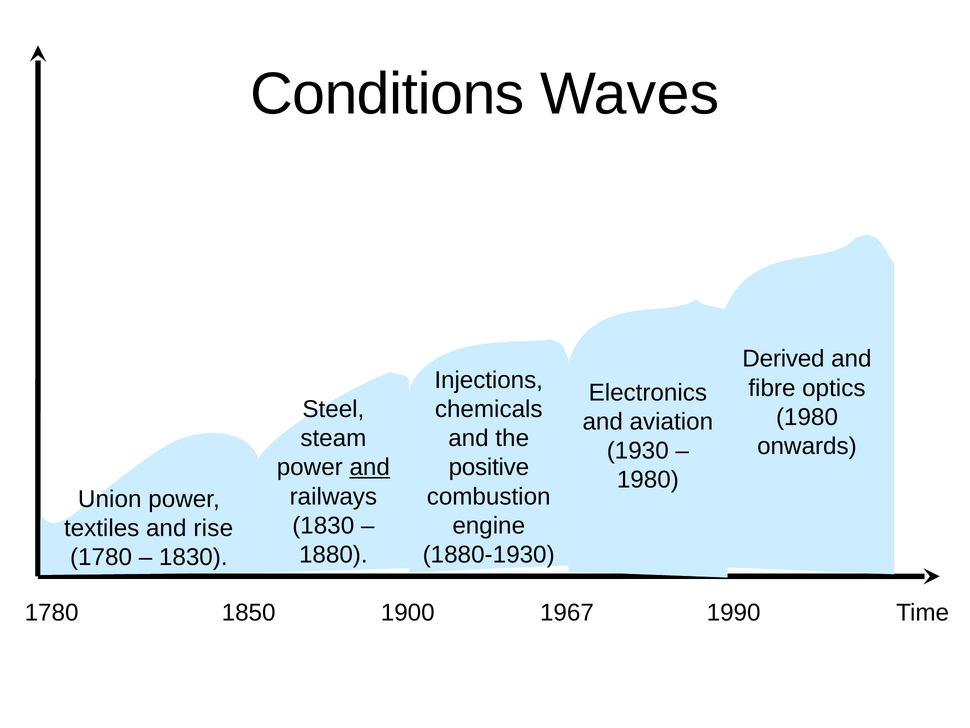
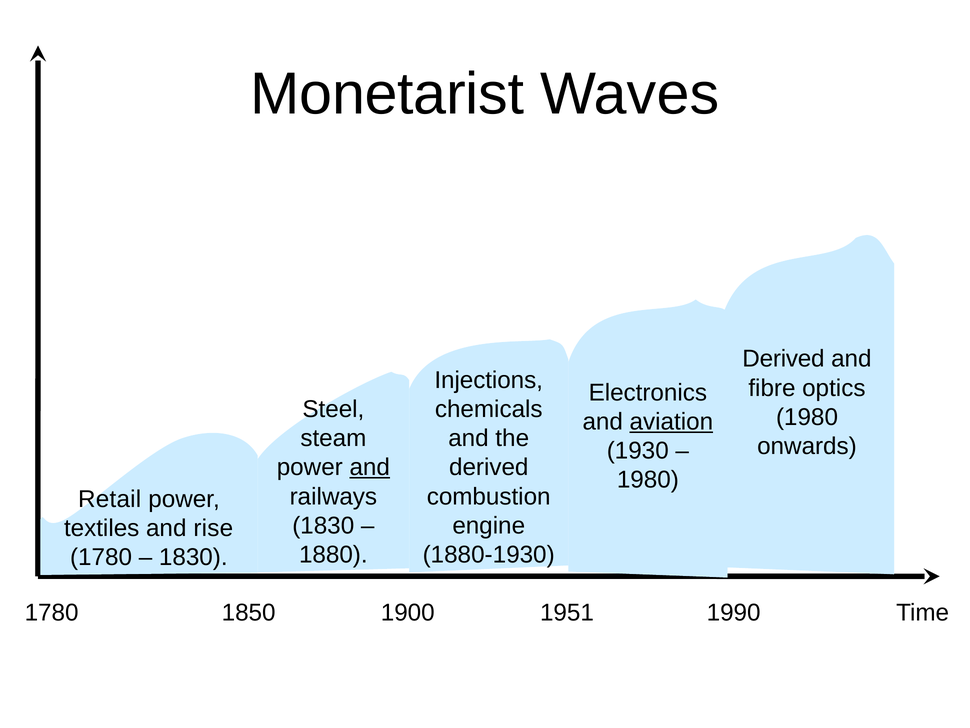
Conditions: Conditions -> Monetarist
aviation underline: none -> present
positive at (489, 467): positive -> derived
Union: Union -> Retail
1967: 1967 -> 1951
